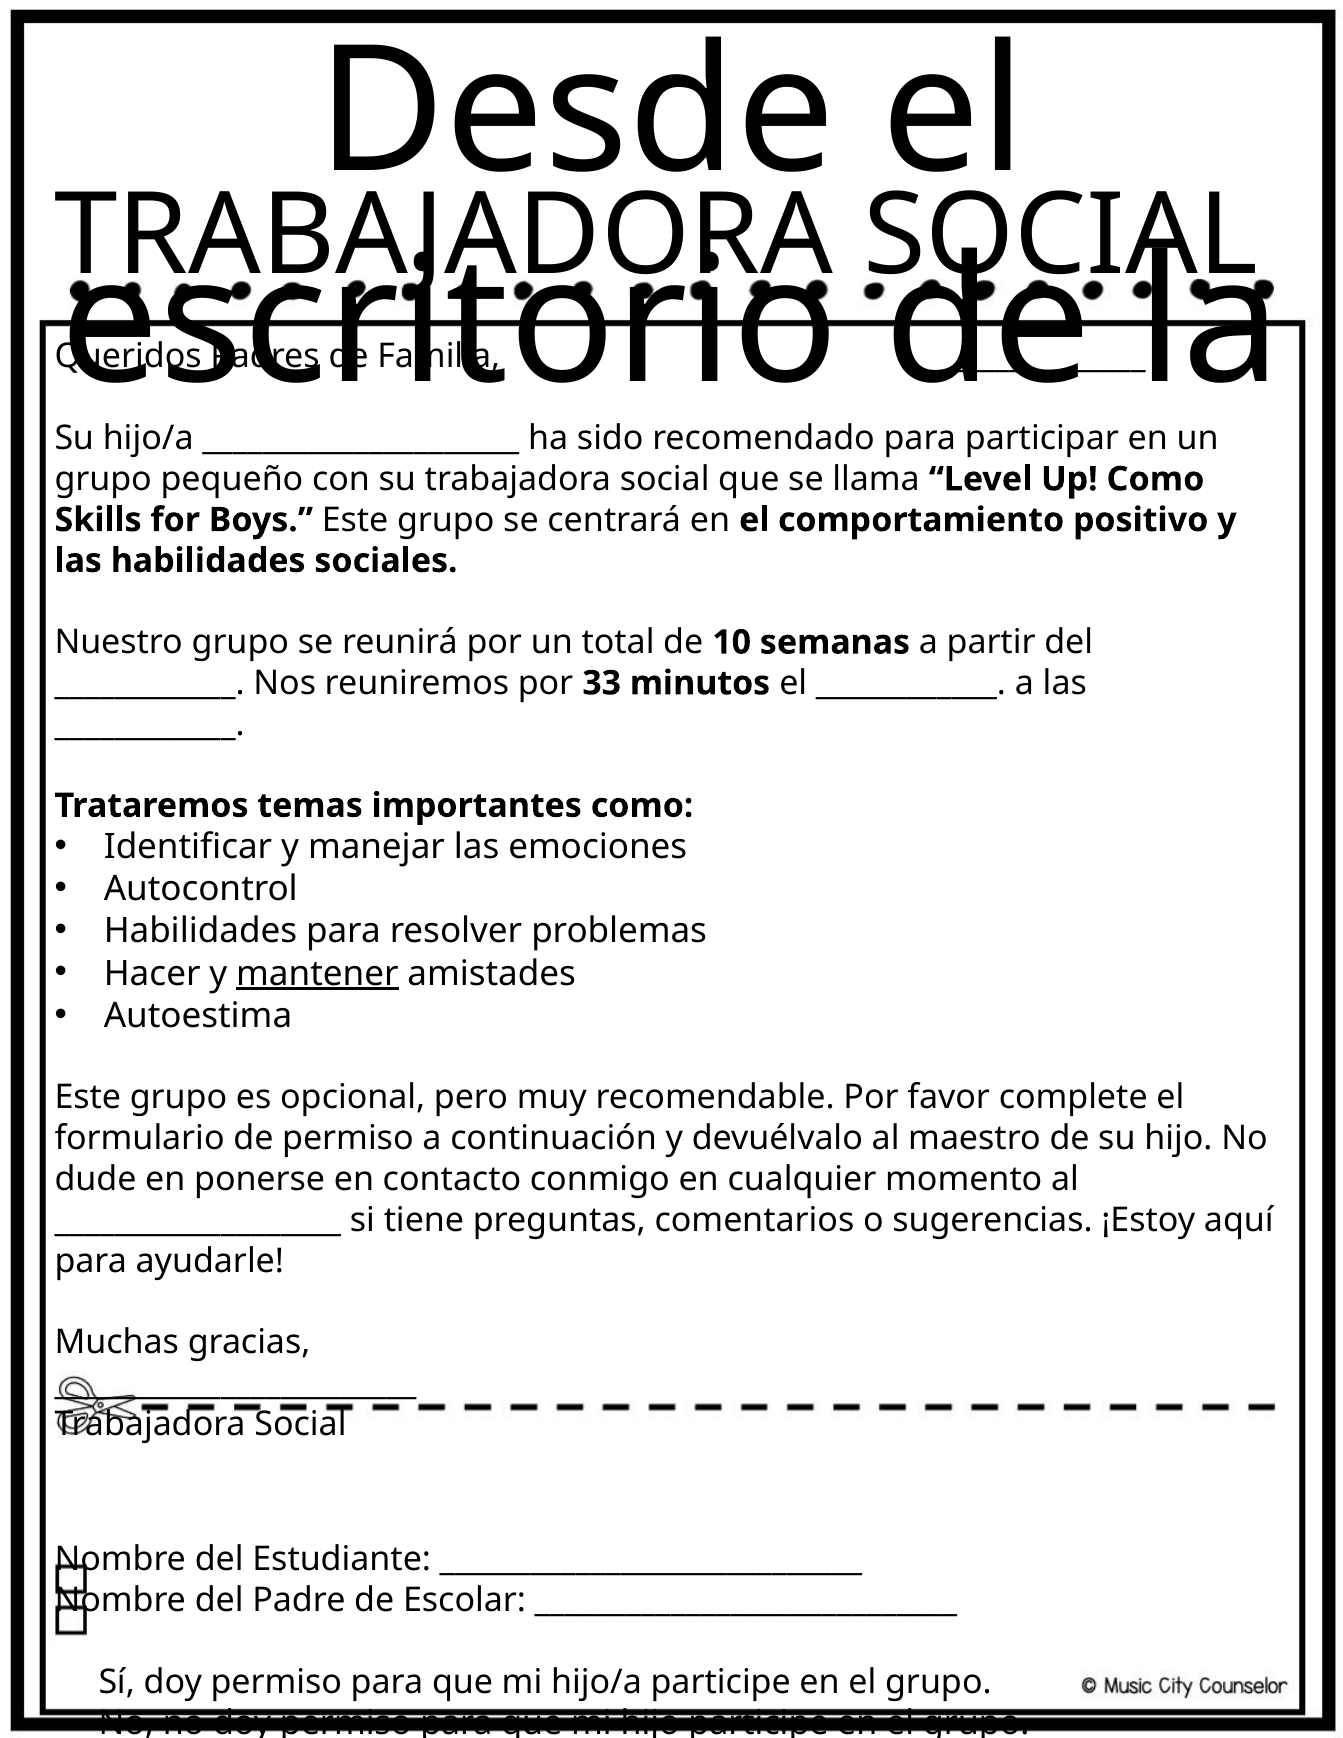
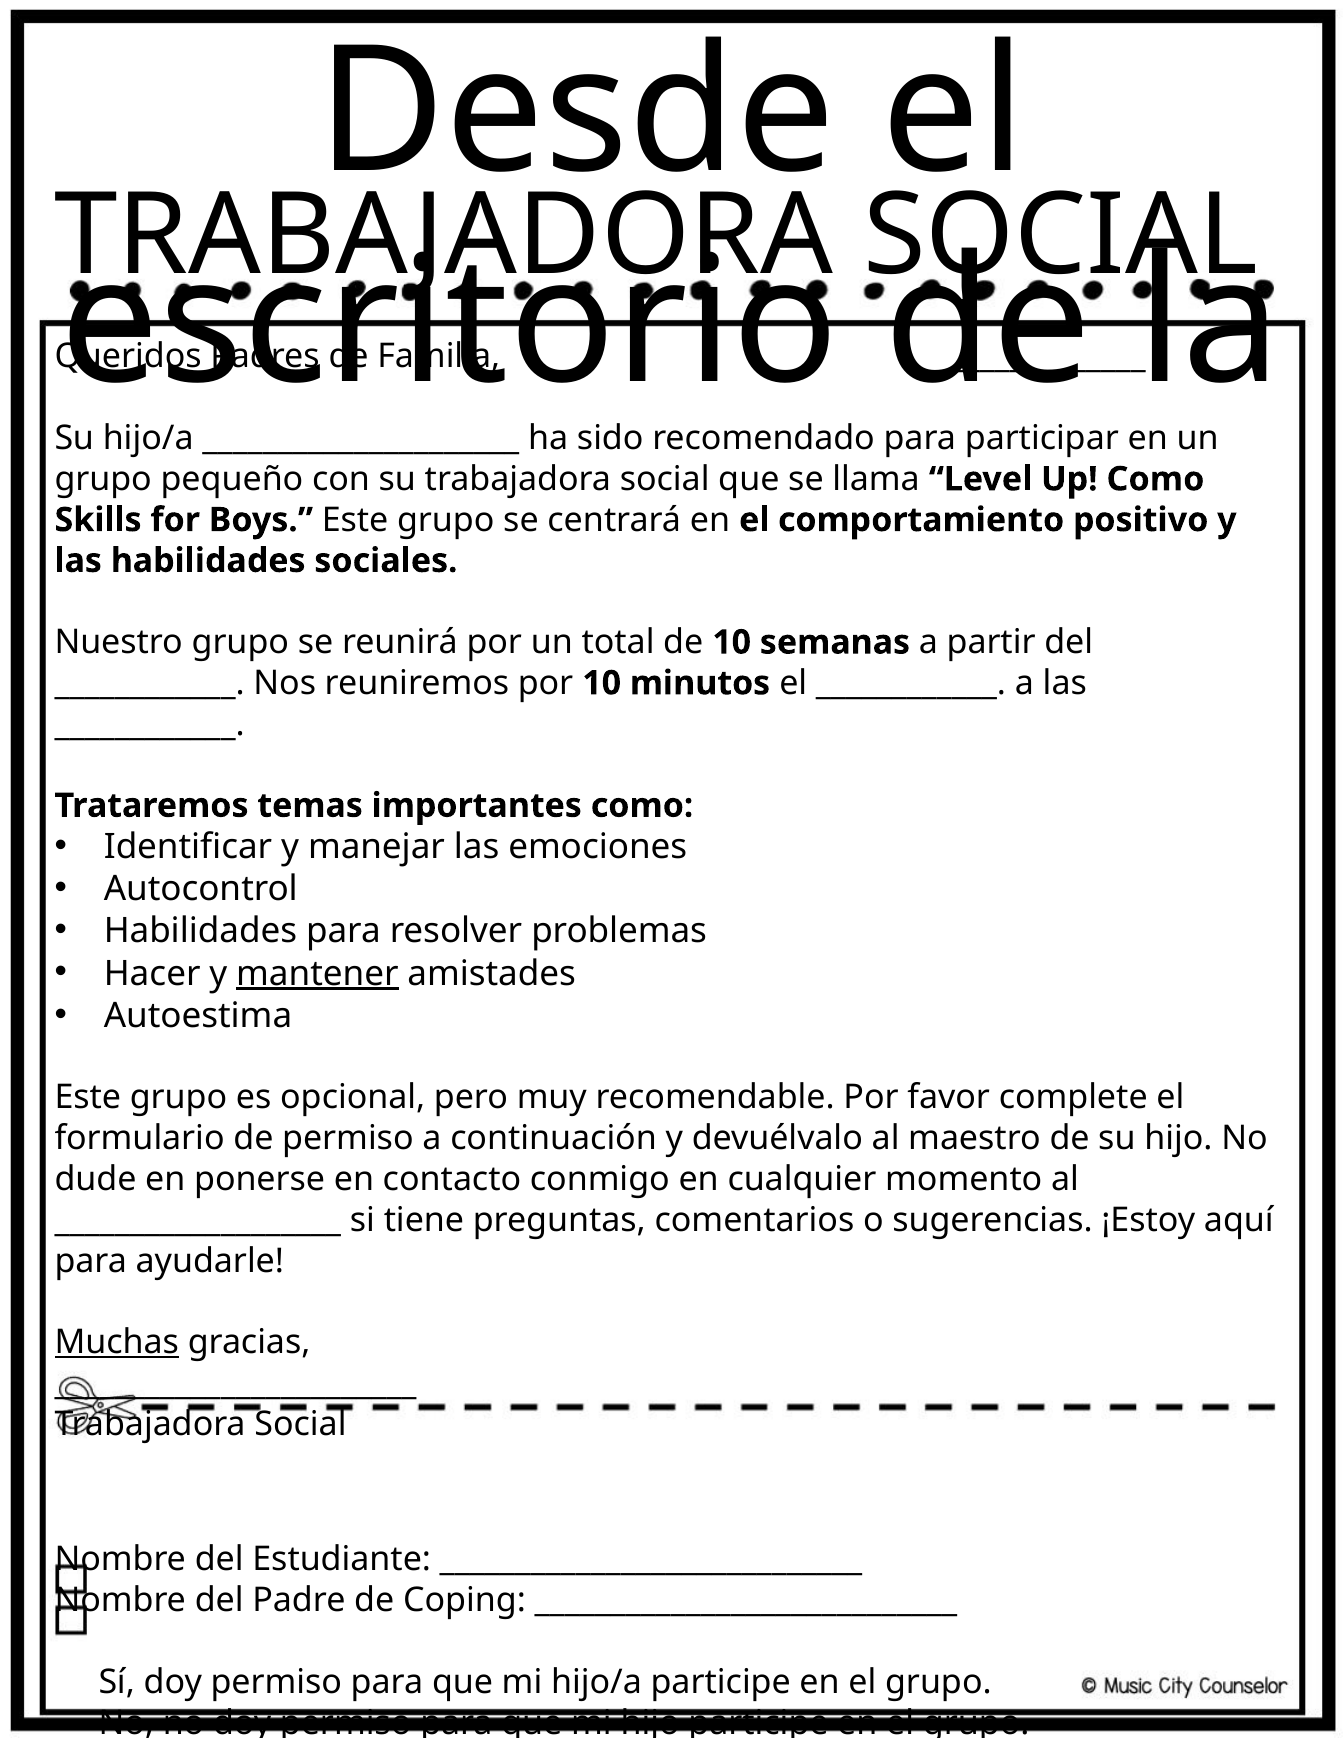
por 33: 33 -> 10
Muchas underline: none -> present
Escolar: Escolar -> Coping
